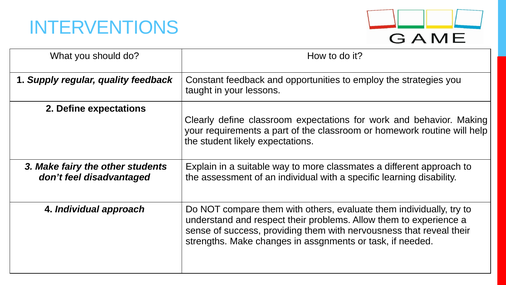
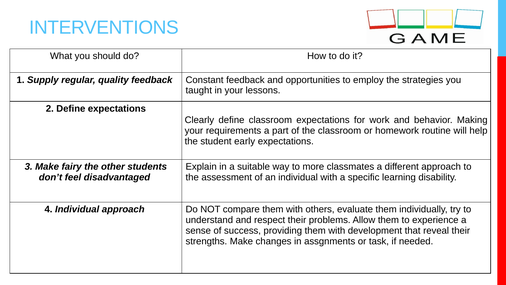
likely: likely -> early
nervousness: nervousness -> development
